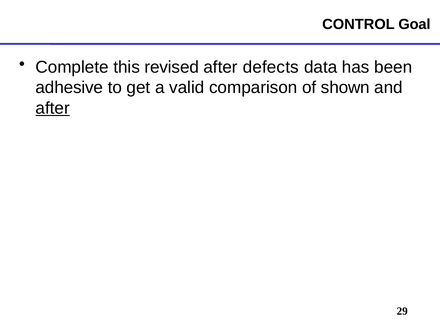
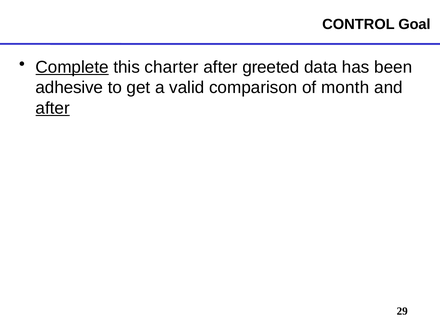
Complete underline: none -> present
revised: revised -> charter
defects: defects -> greeted
shown: shown -> month
